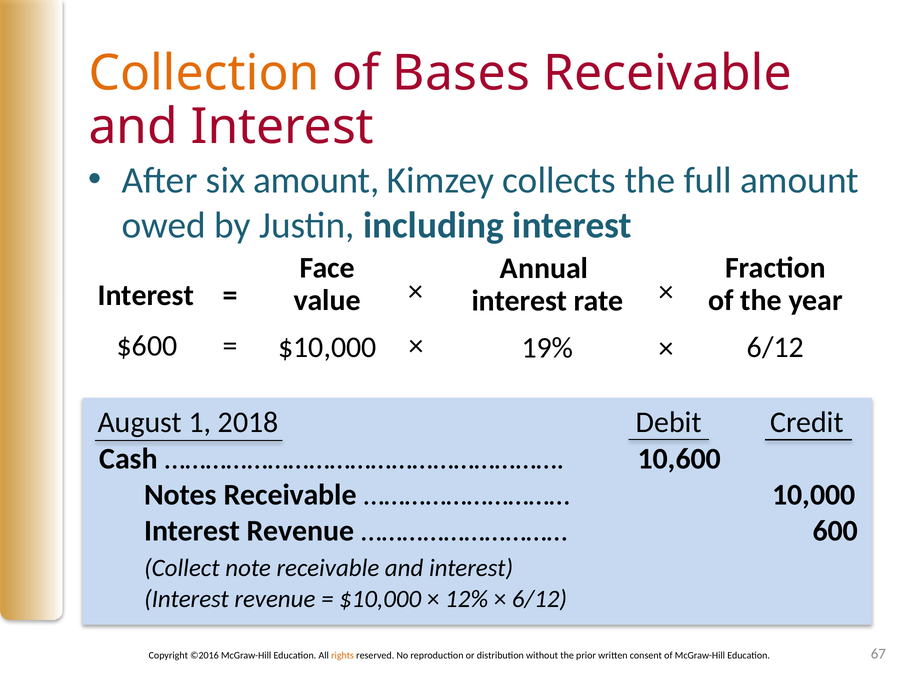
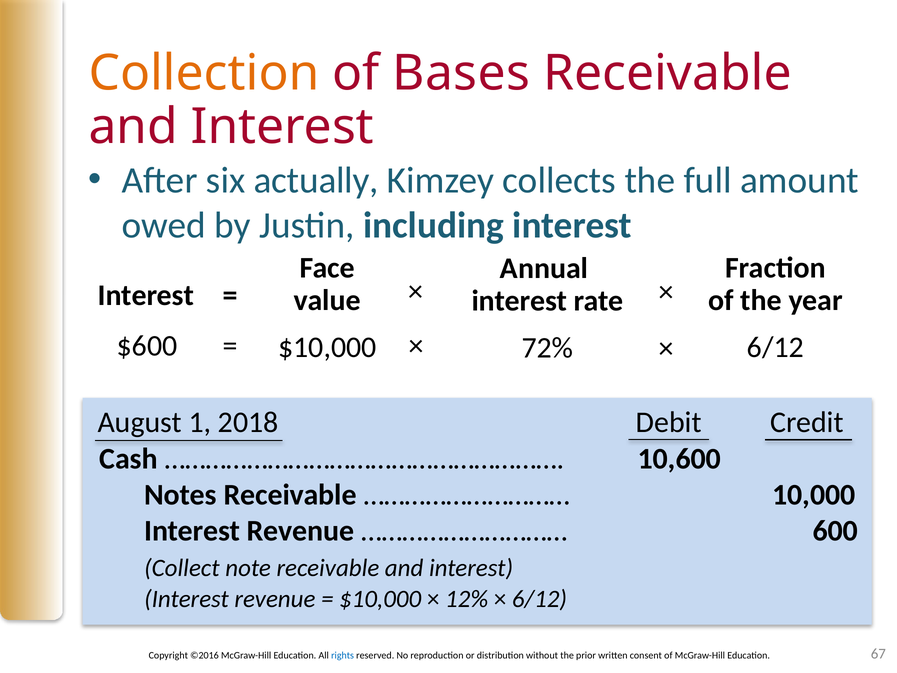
six amount: amount -> actually
19%: 19% -> 72%
rights colour: orange -> blue
